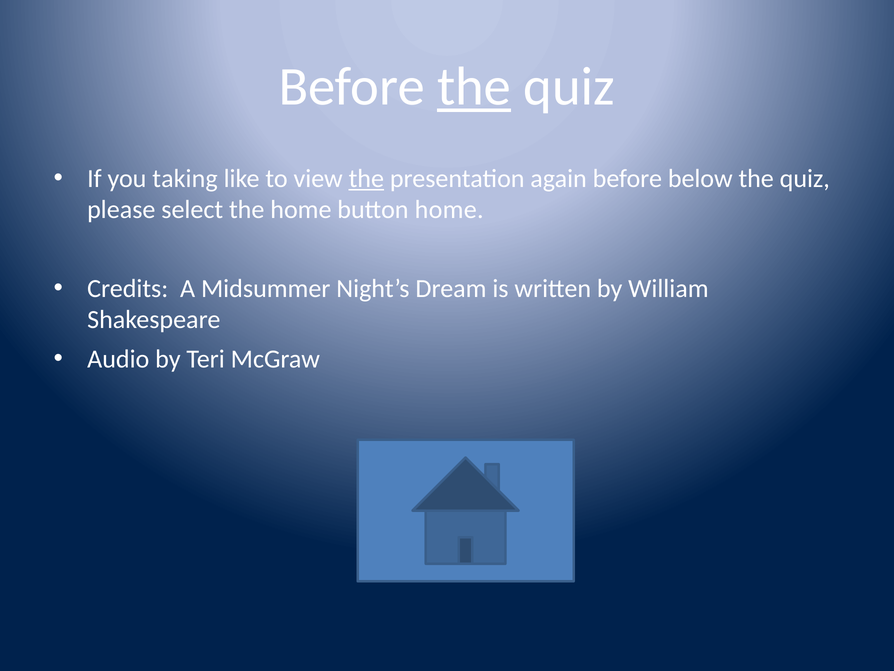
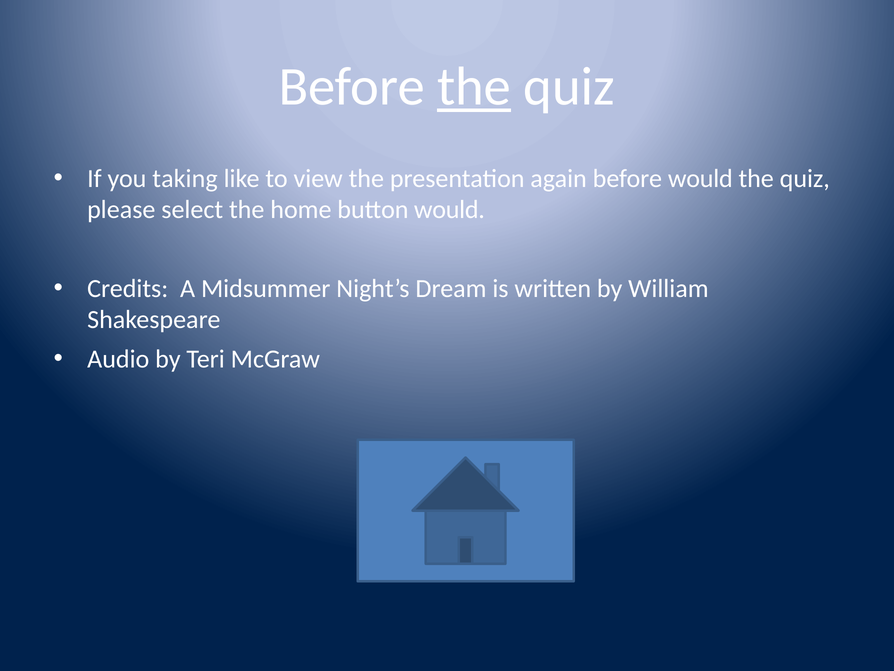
the at (366, 178) underline: present -> none
before below: below -> would
button home: home -> would
